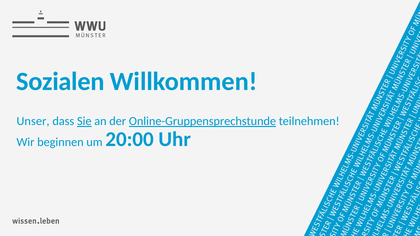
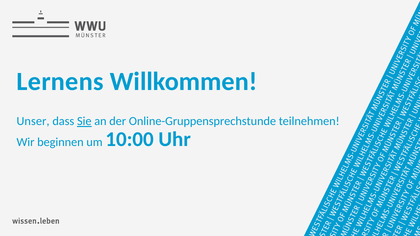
Sozialen: Sozialen -> Lernens
Online-Gruppensprechstunde underline: present -> none
20:00: 20:00 -> 10:00
